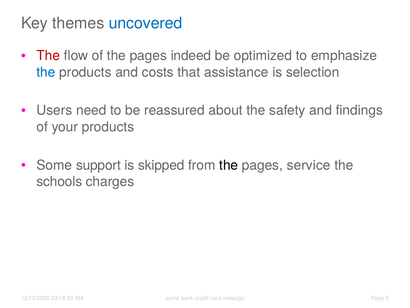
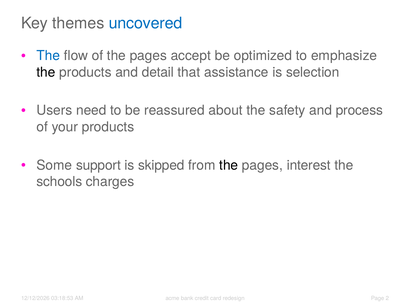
The at (48, 56) colour: red -> blue
indeed: indeed -> accept
the at (46, 72) colour: blue -> black
costs: costs -> detail
findings: findings -> process
service: service -> interest
